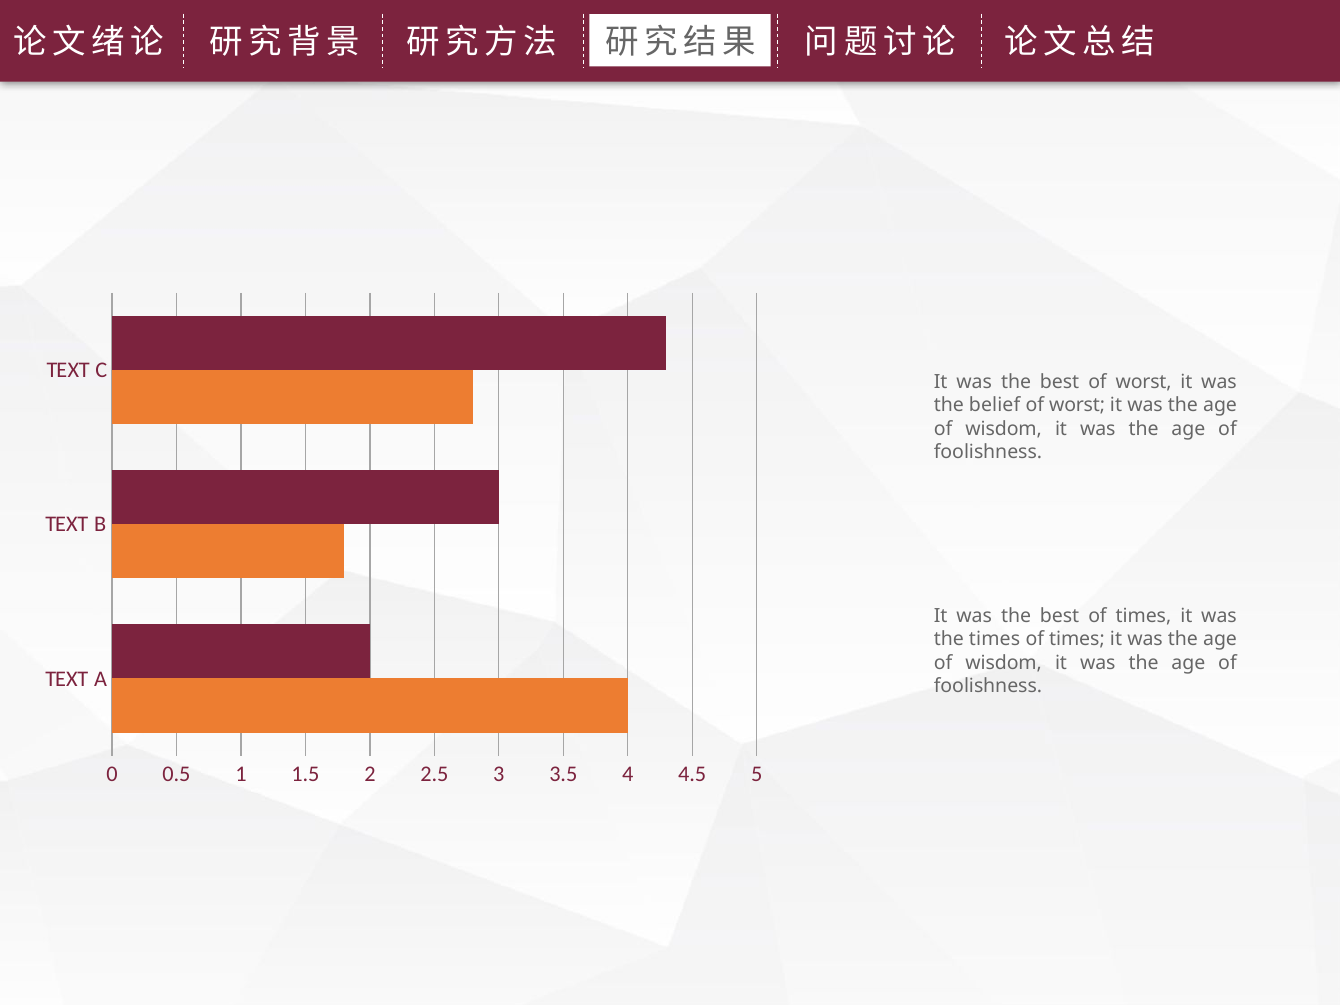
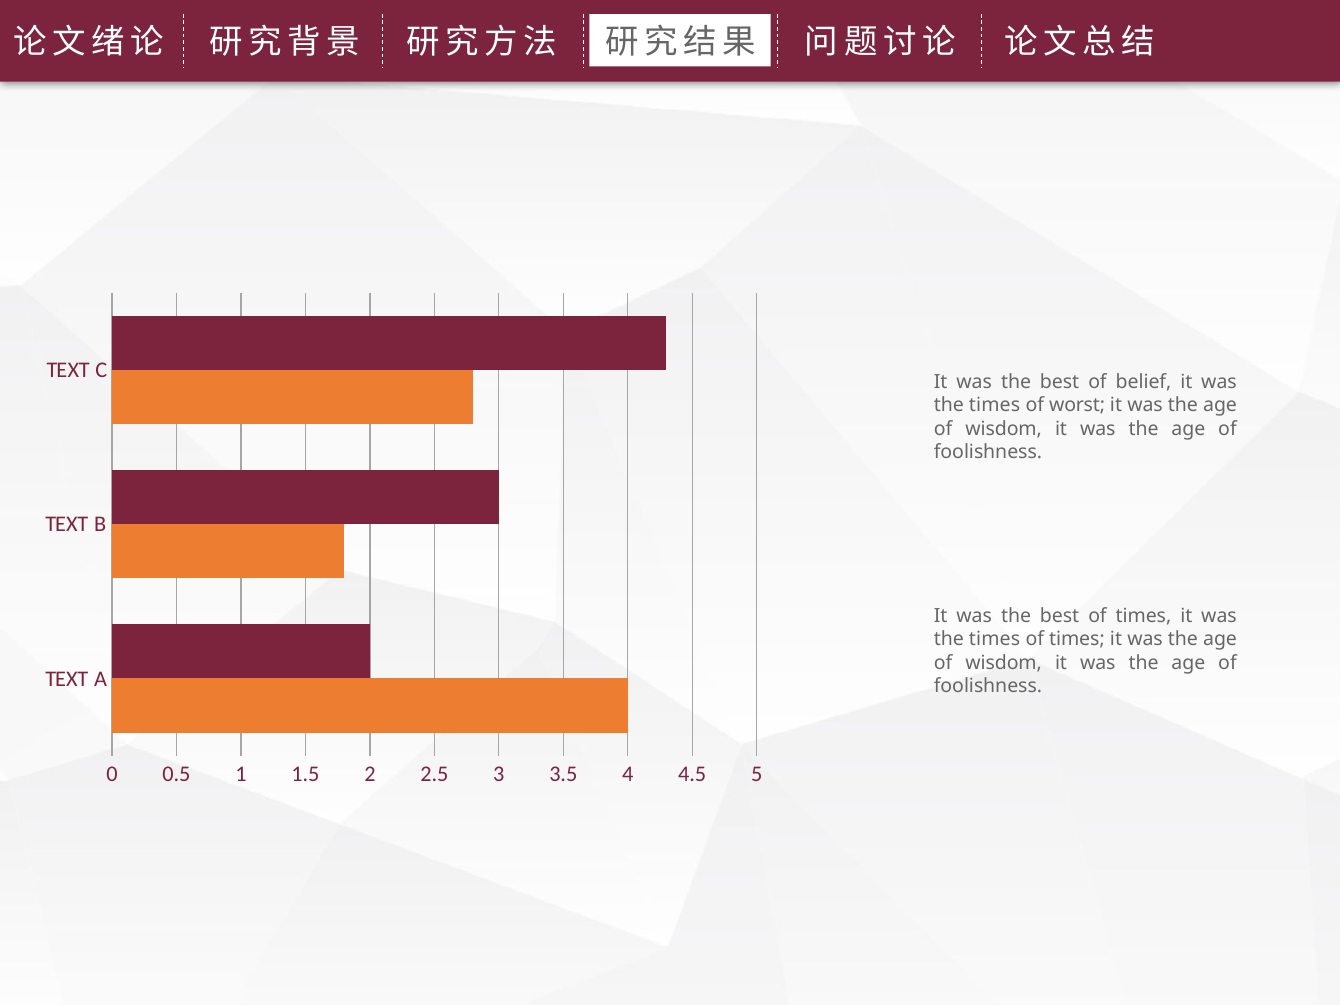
best of worst: worst -> belief
belief at (995, 405): belief -> times
